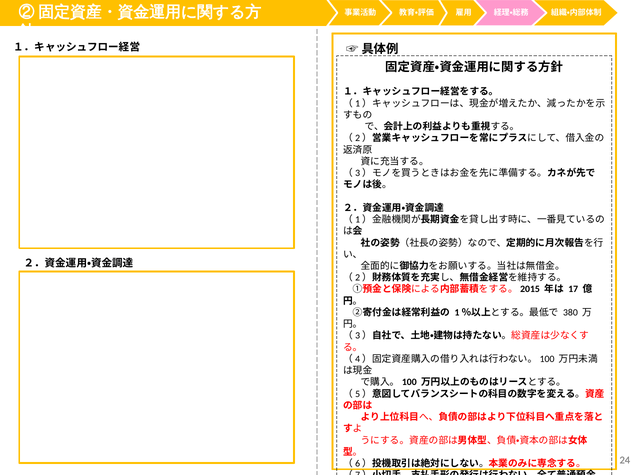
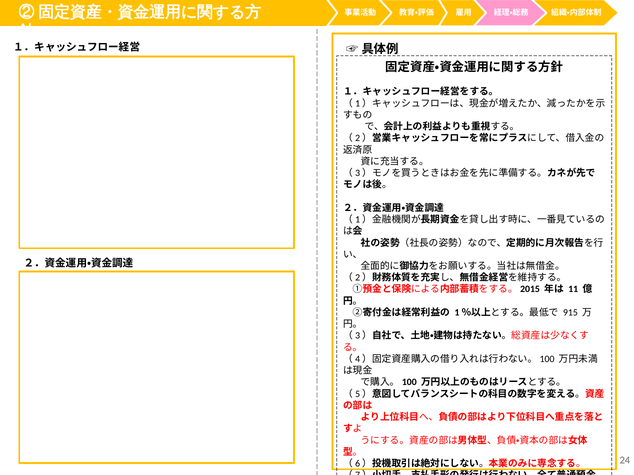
17: 17 -> 11
380: 380 -> 915
